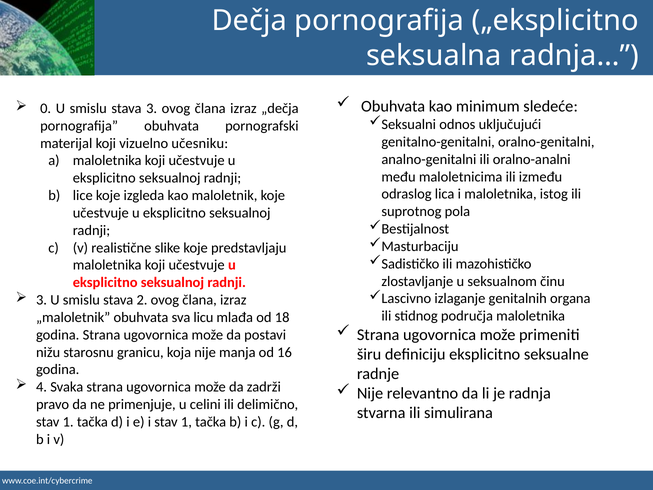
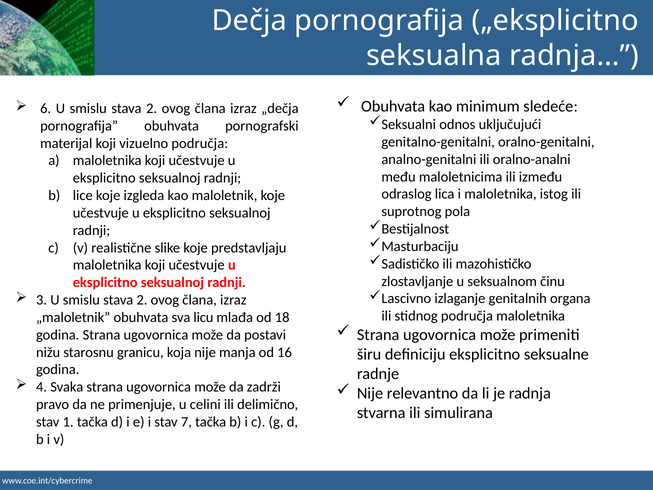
0: 0 -> 6
3 at (152, 108): 3 -> 2
vizuelno učesniku: učesniku -> područja
i stav 1: 1 -> 7
